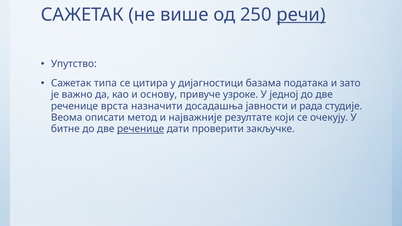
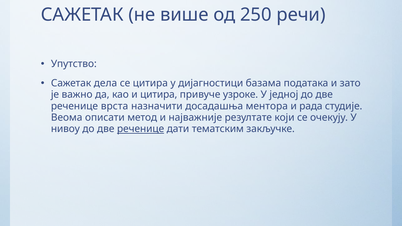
речи underline: present -> none
типа: типа -> дела
и основу: основу -> цитира
јавности: јавности -> ментора
битне: битне -> нивоу
проверити: проверити -> тематским
